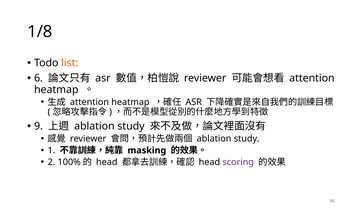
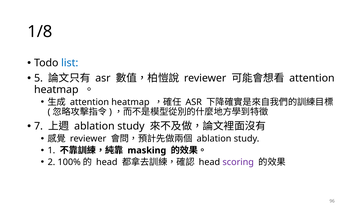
list colour: orange -> blue
6: 6 -> 5
9: 9 -> 7
